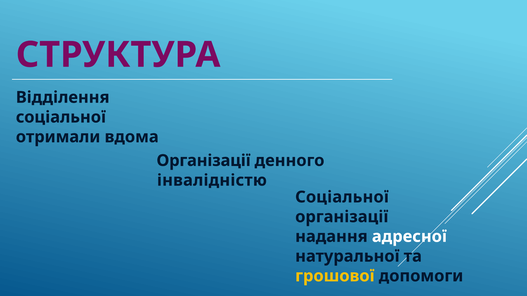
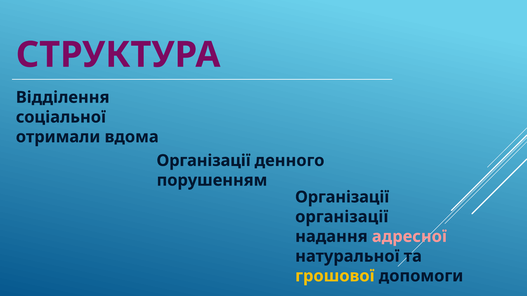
інвалідністю: інвалідністю -> порушенням
Соціальної at (342, 197): Соціальної -> Організації
адресної colour: white -> pink
